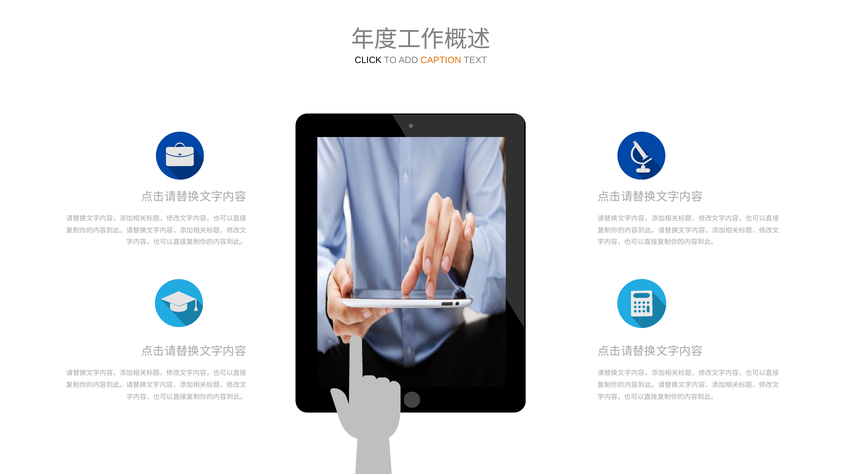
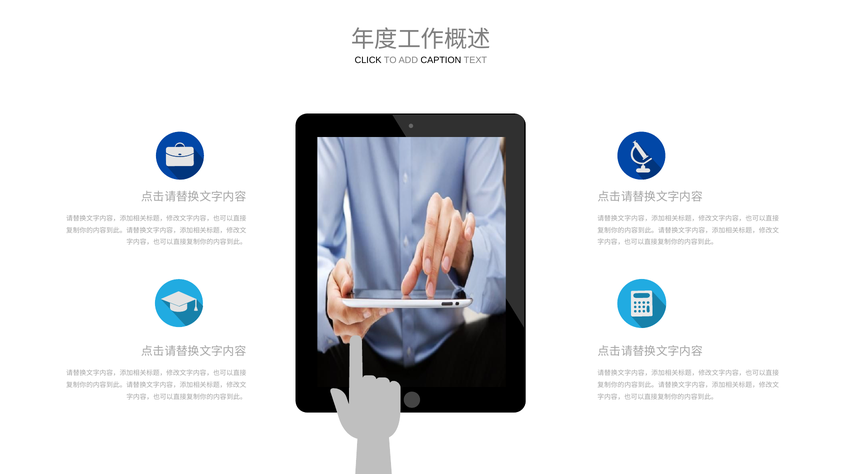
CAPTION colour: orange -> black
